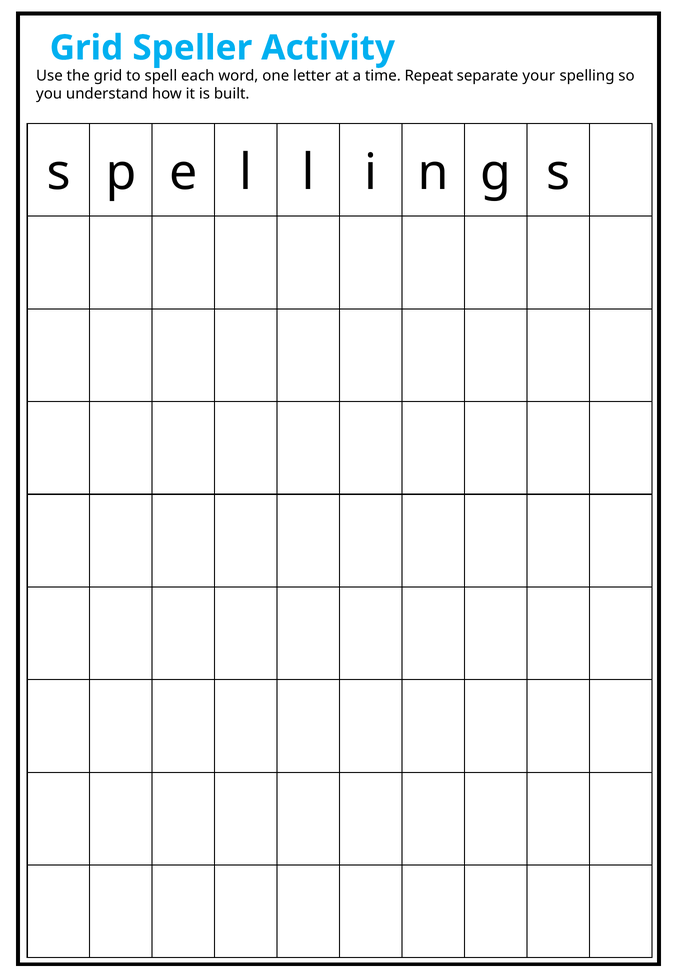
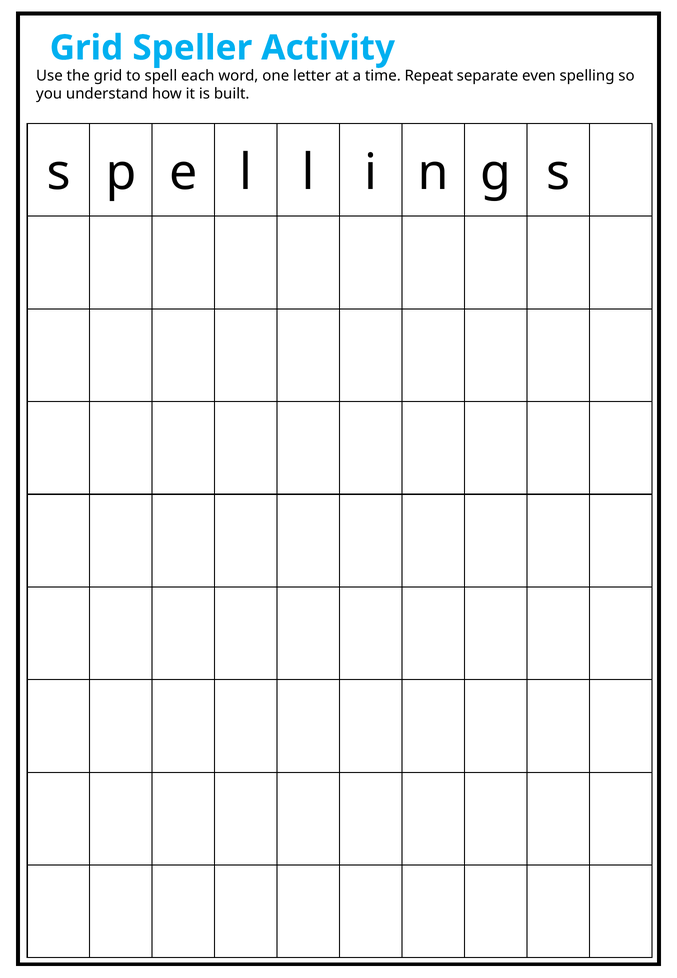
your: your -> even
